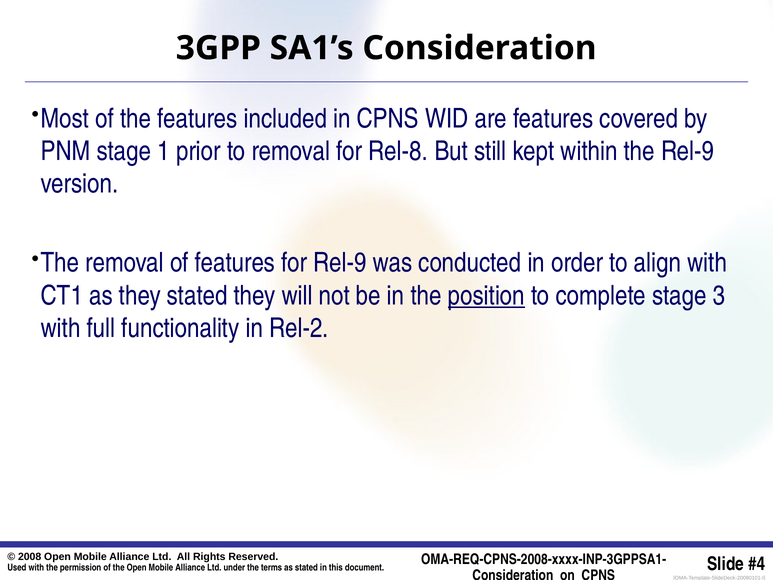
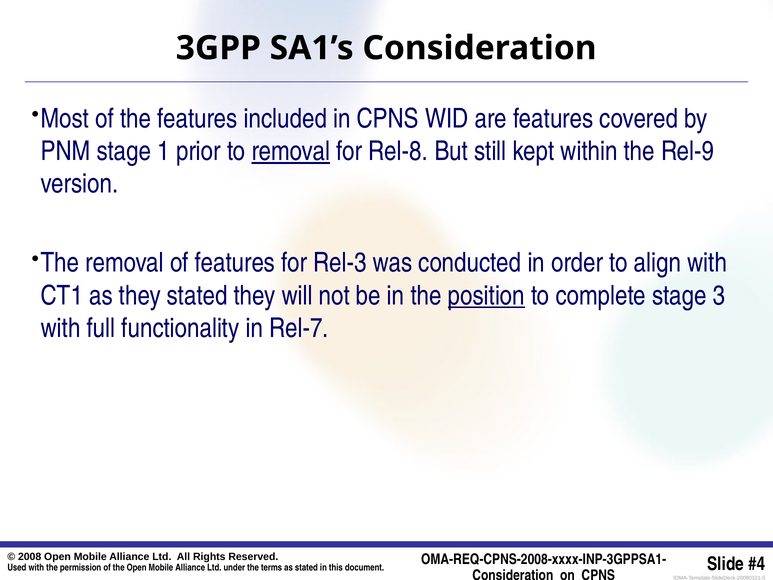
removal at (291, 151) underline: none -> present
for Rel-9: Rel-9 -> Rel-3
Rel-2: Rel-2 -> Rel-7
